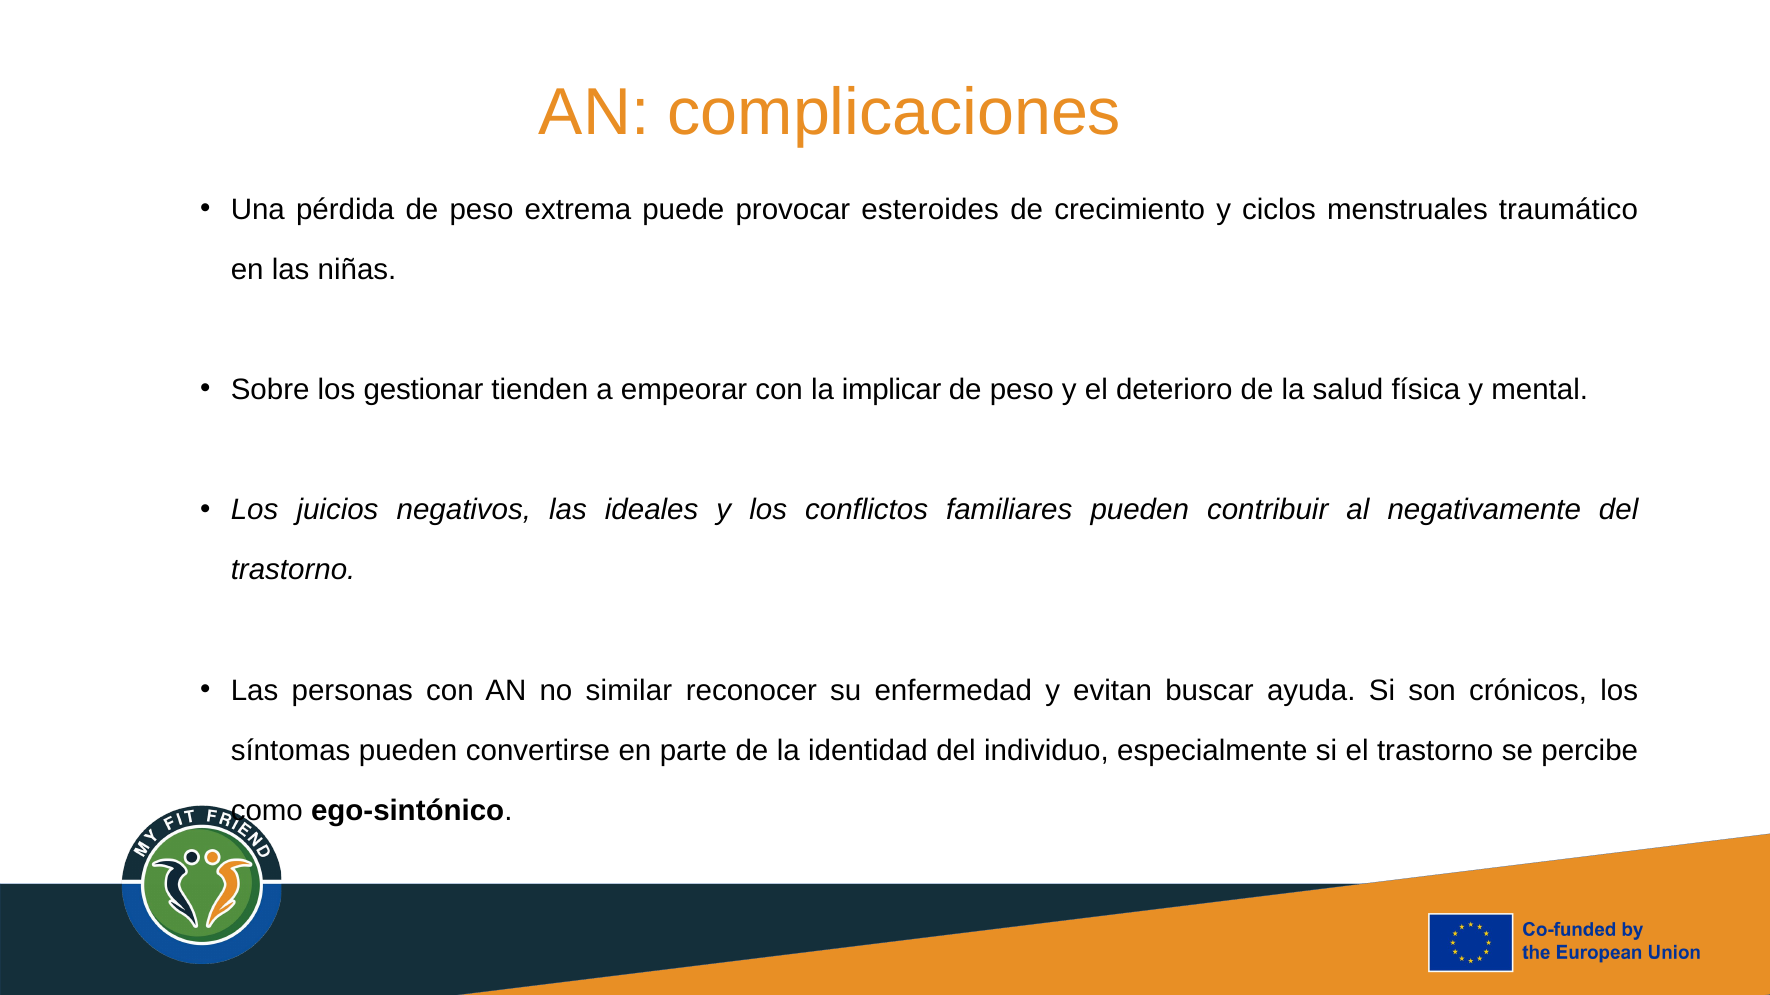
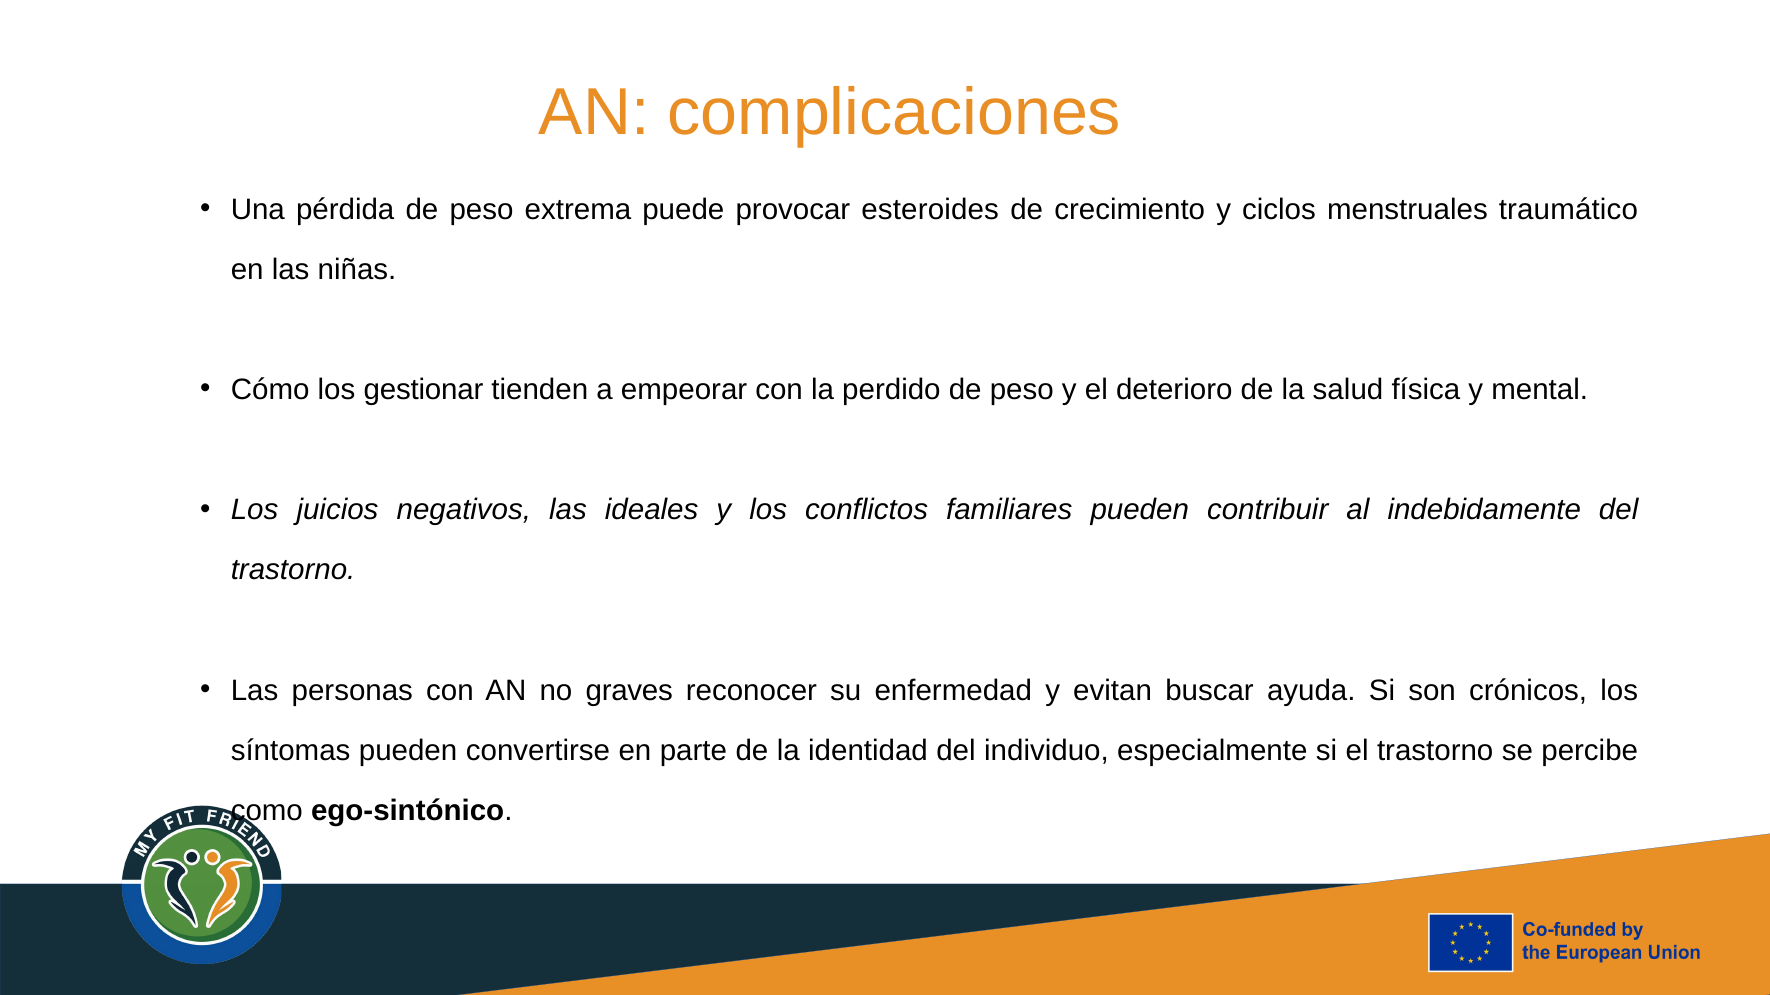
Sobre: Sobre -> Cómo
implicar: implicar -> perdido
negativamente: negativamente -> indebidamente
similar: similar -> graves
